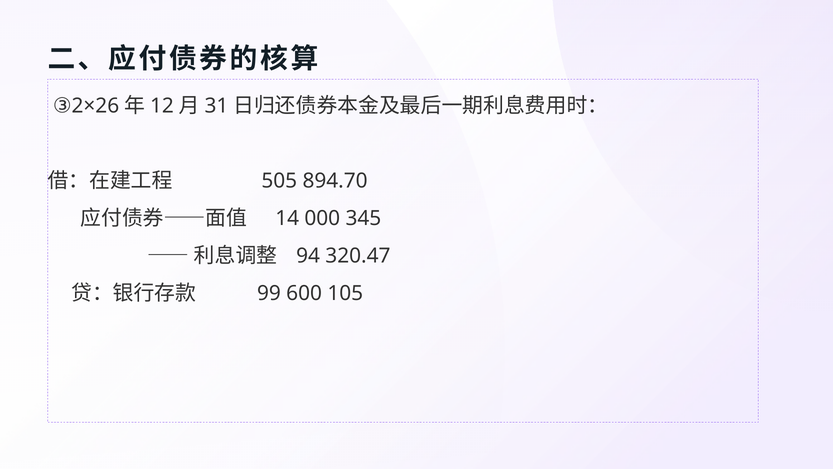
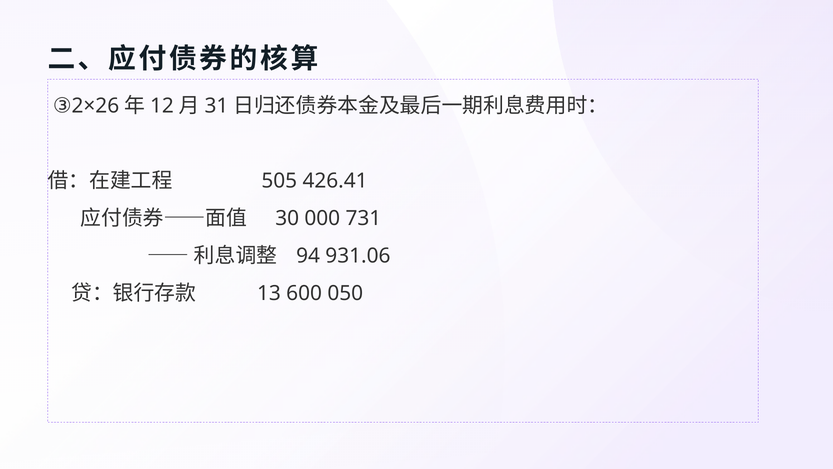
894.70: 894.70 -> 426.41
14: 14 -> 30
345: 345 -> 731
320.47: 320.47 -> 931.06
99: 99 -> 13
105: 105 -> 050
